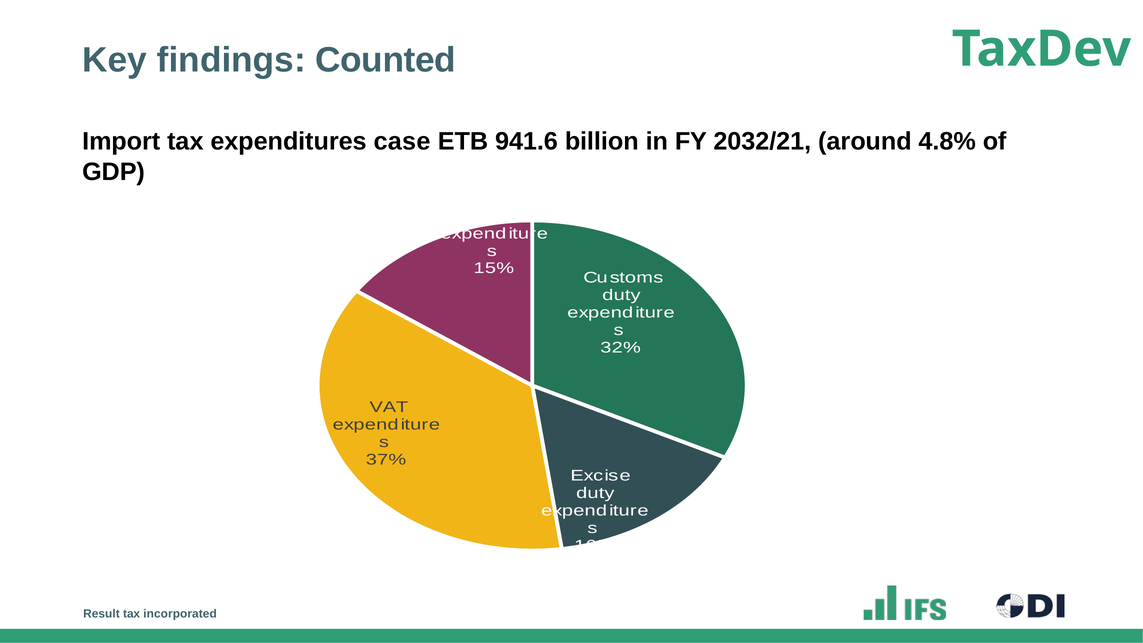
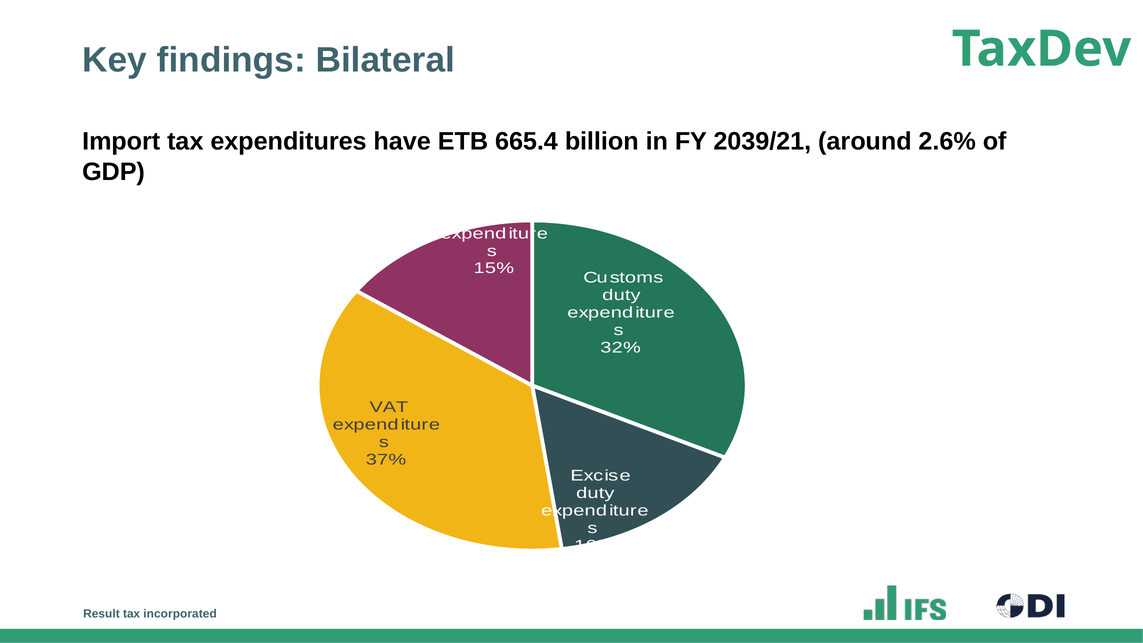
Counted: Counted -> Bilateral
case: case -> have
941.6: 941.6 -> 665.4
2032/21: 2032/21 -> 2039/21
4.8%: 4.8% -> 2.6%
